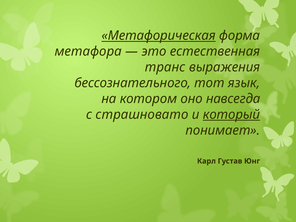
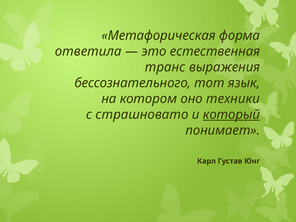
Метафорическая underline: present -> none
метафора: метафора -> ответила
навсегда: навсегда -> техники
